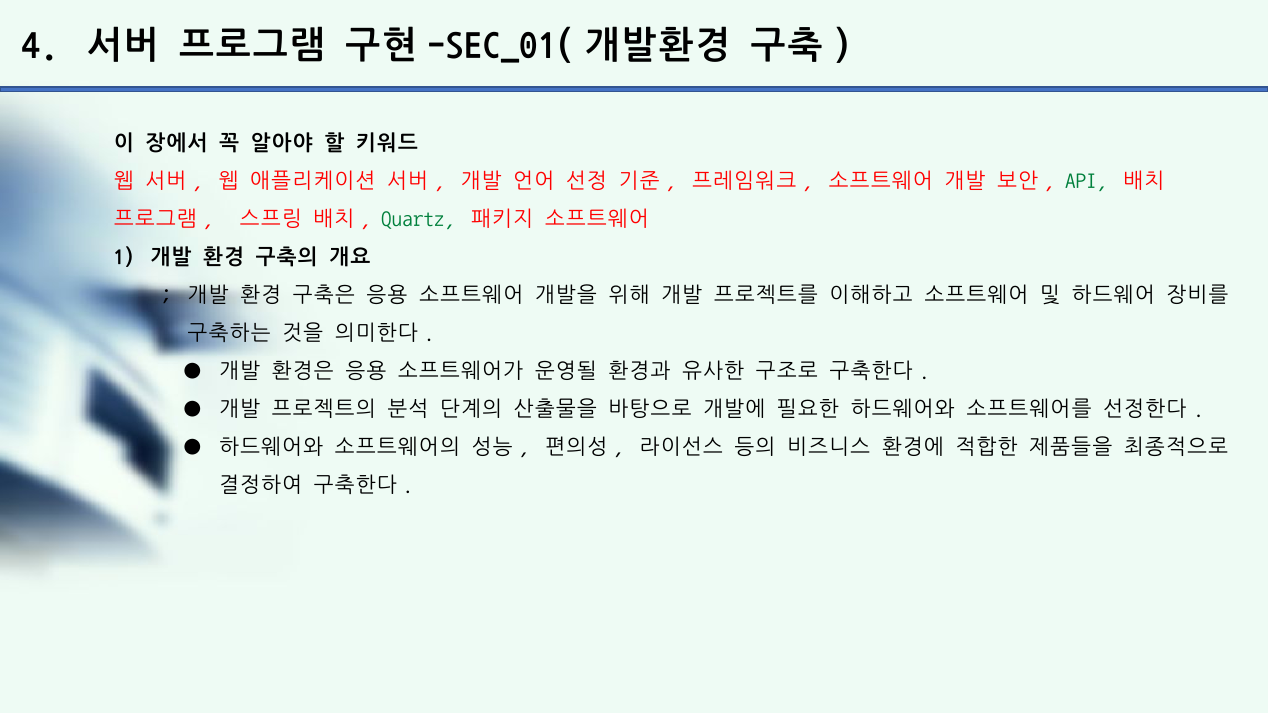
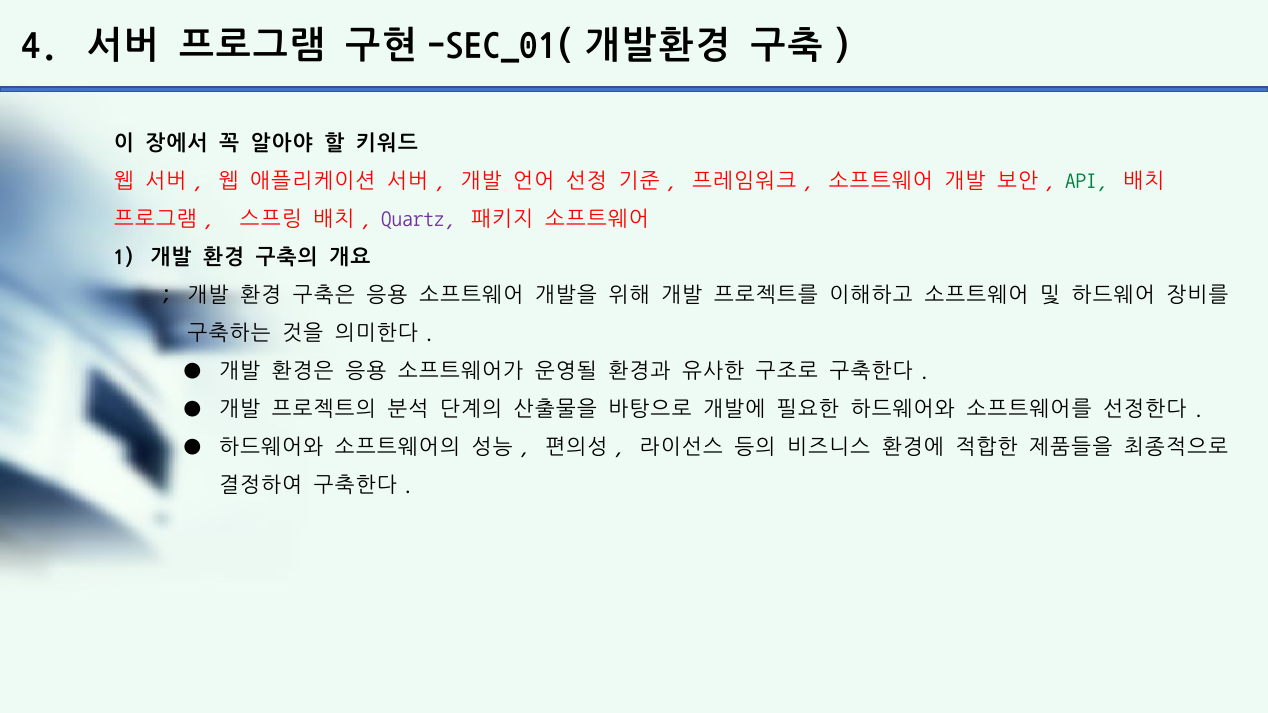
Quartz colour: green -> purple
